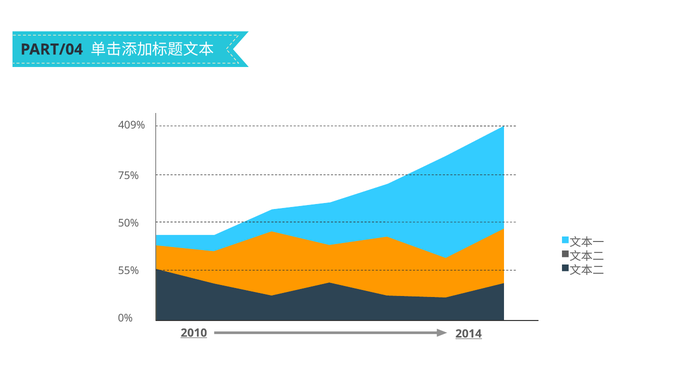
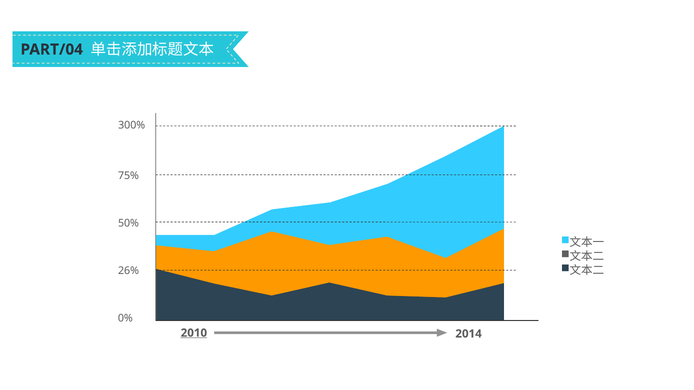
409%: 409% -> 300%
55%: 55% -> 26%
2014 underline: present -> none
